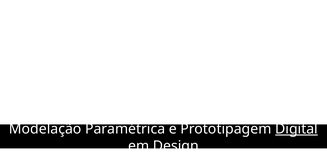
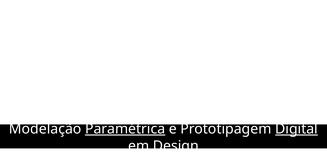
Paramétrica underline: none -> present
